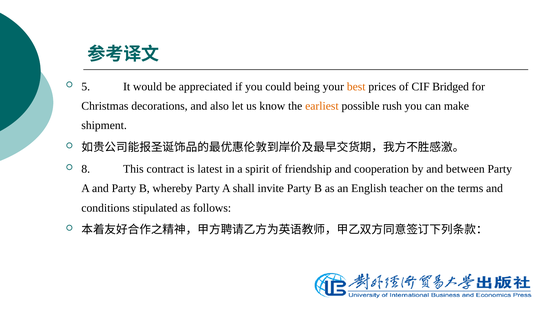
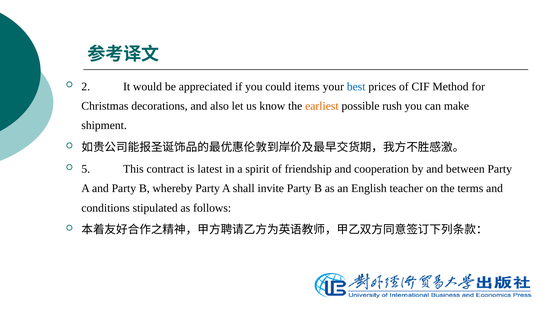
5: 5 -> 2
being: being -> items
best colour: orange -> blue
Bridged: Bridged -> Method
8: 8 -> 5
